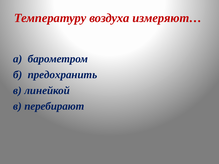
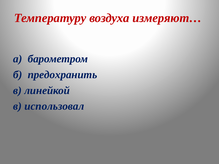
перебирают: перебирают -> использовал
